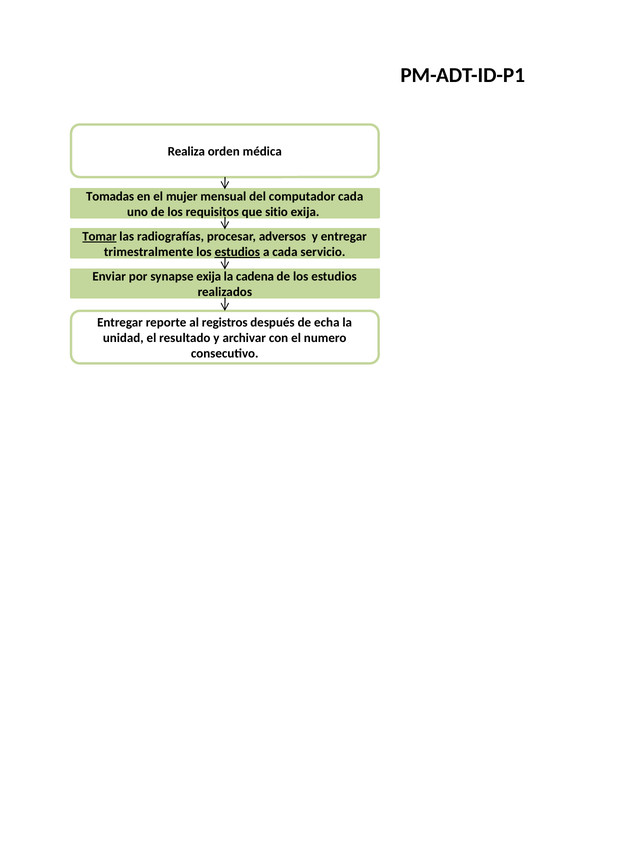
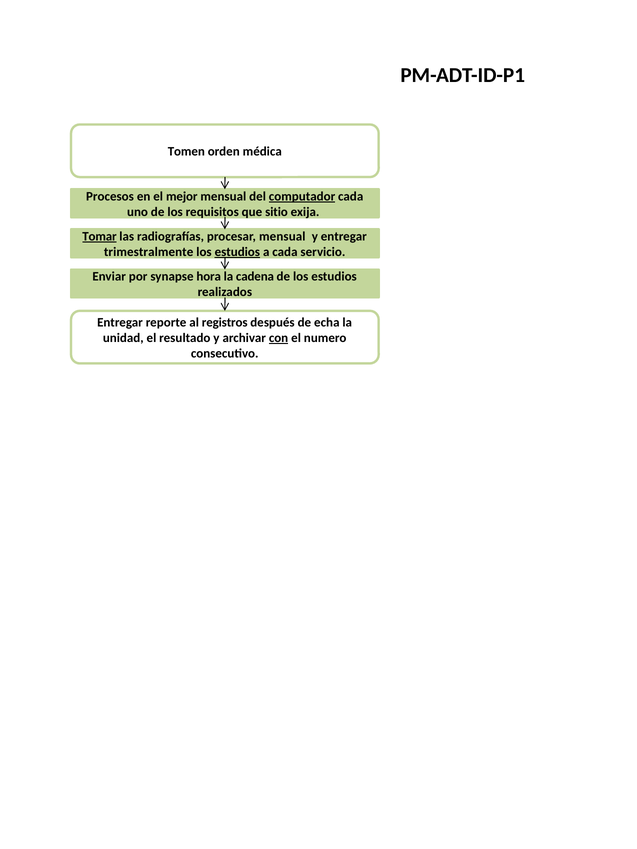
Realiza: Realiza -> Tomen
Tomadas: Tomadas -> Procesos
mujer: mujer -> mejor
computador underline: none -> present
procesar adversos: adversos -> mensual
synapse exija: exija -> hora
con underline: none -> present
